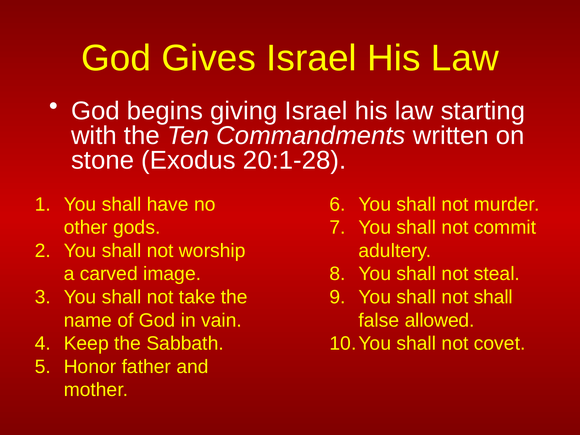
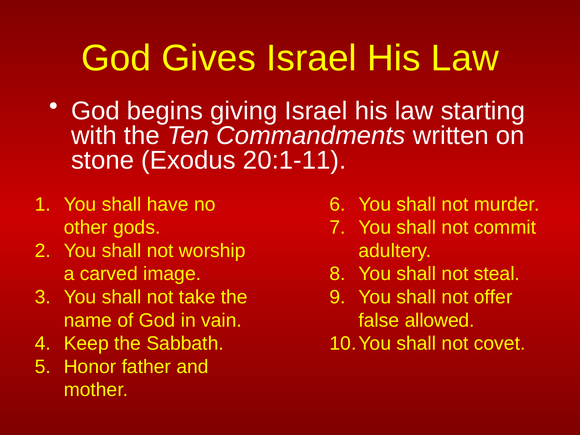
20:1-28: 20:1-28 -> 20:1-11
not shall: shall -> offer
